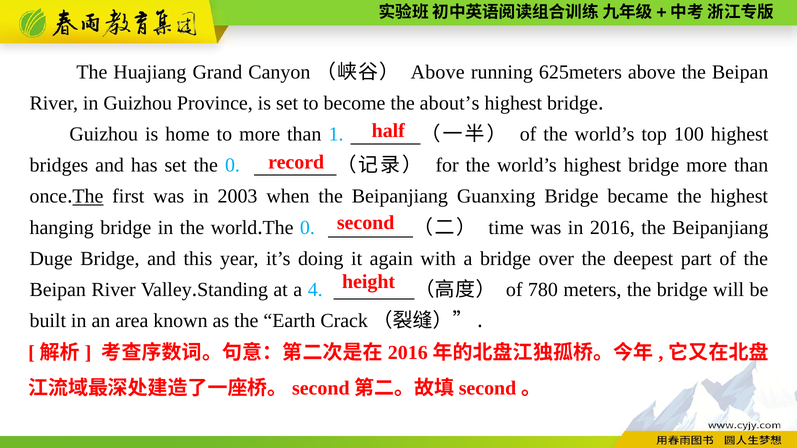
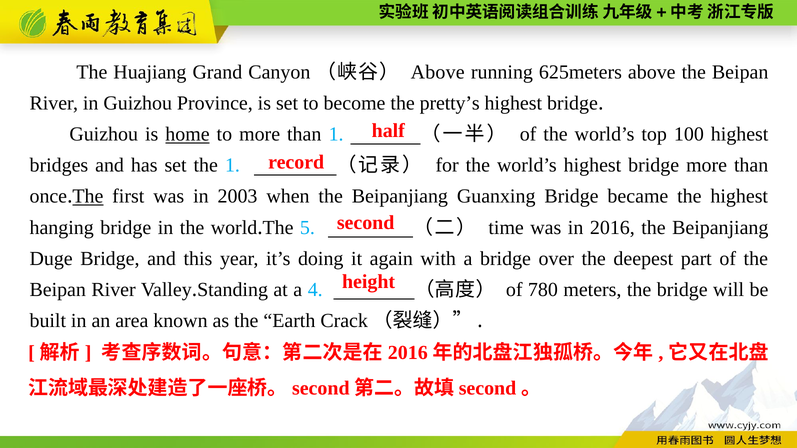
about’s: about’s -> pretty’s
home underline: none -> present
set the 0: 0 -> 1
0 at (307, 228): 0 -> 5
